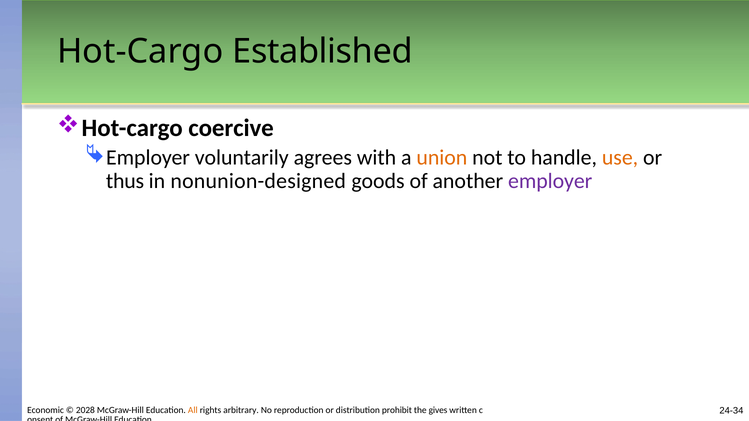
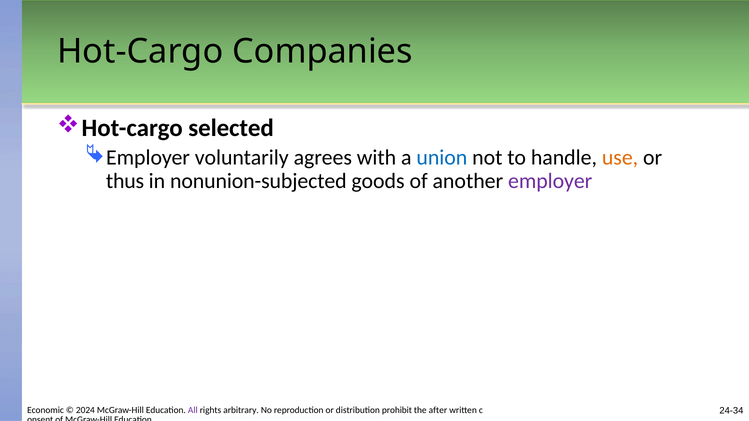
Established: Established -> Companies
coercive: coercive -> selected
union colour: orange -> blue
nonunion-designed: nonunion-designed -> nonunion-subjected
2028: 2028 -> 2024
All colour: orange -> purple
gives: gives -> after
